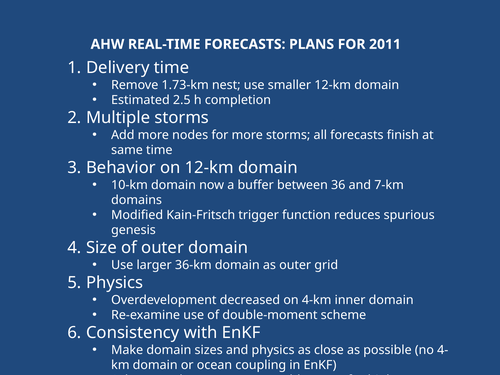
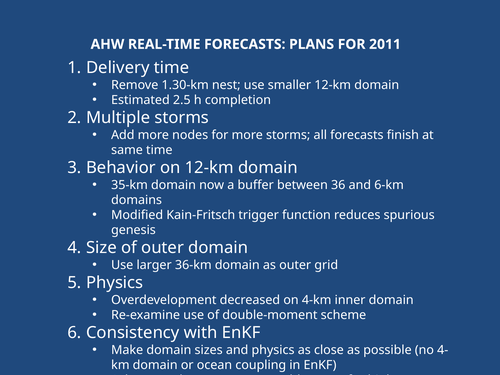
1.73-km: 1.73-km -> 1.30-km
10-km: 10-km -> 35-km
7-km: 7-km -> 6-km
